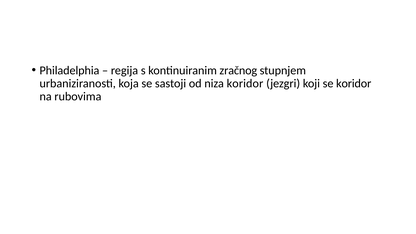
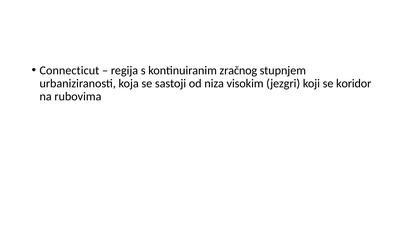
Philadelphia: Philadelphia -> Connecticut
niza koridor: koridor -> visokim
